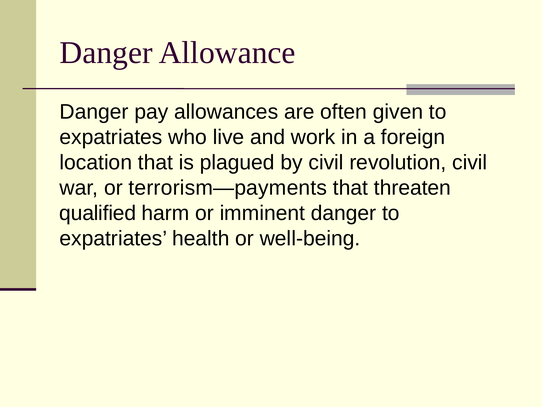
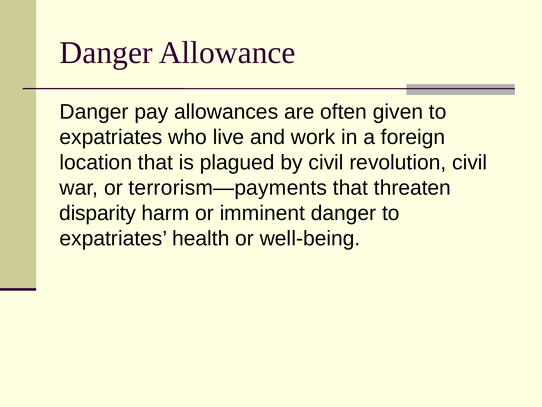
qualified: qualified -> disparity
